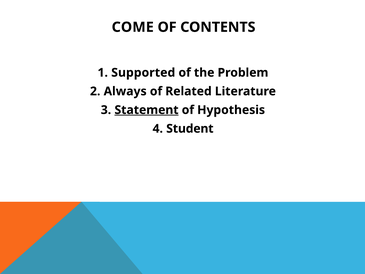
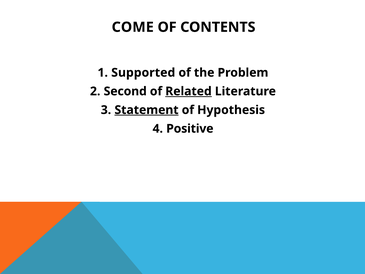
Always: Always -> Second
Related underline: none -> present
Student: Student -> Positive
